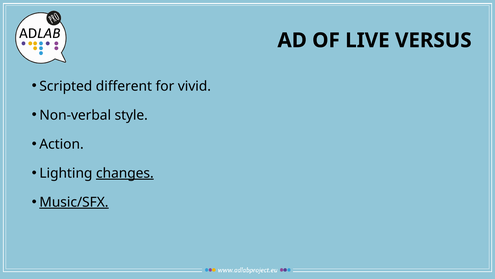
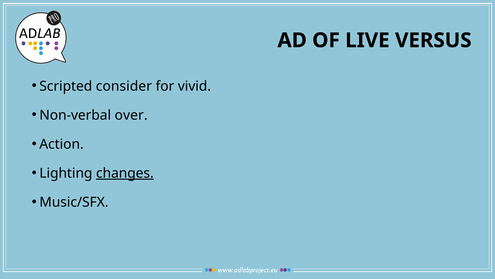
different: different -> consider
style: style -> over
Music/SFX underline: present -> none
